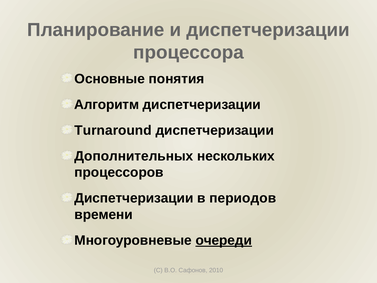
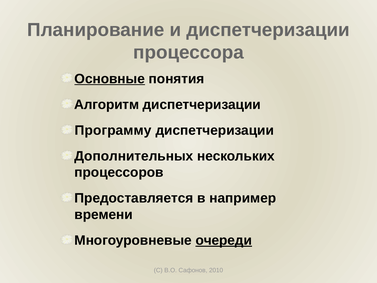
Основные underline: none -> present
Turnaround: Turnaround -> Программу
Диспетчеризации at (134, 198): Диспетчеризации -> Предоставляется
периодов: периодов -> например
